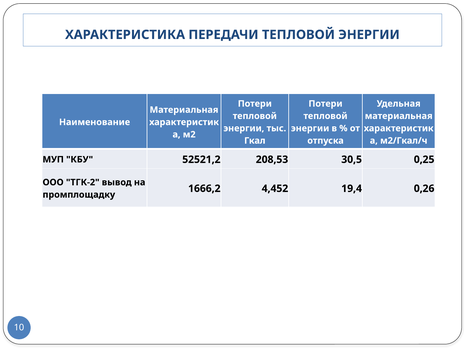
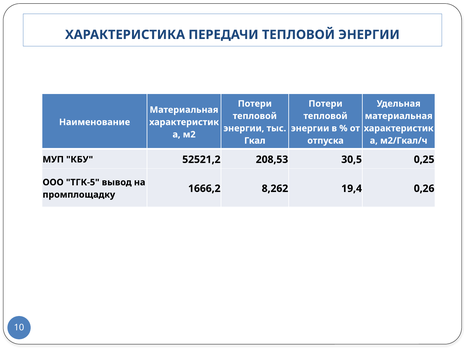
ТГК-2: ТГК-2 -> ТГК-5
4,452: 4,452 -> 8,262
